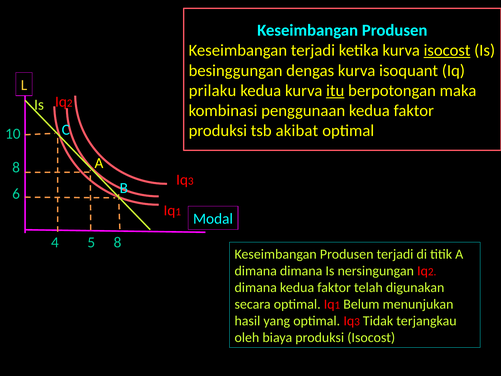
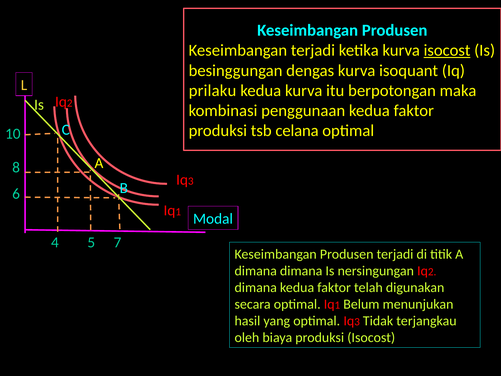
itu underline: present -> none
akibat: akibat -> celana
5 8: 8 -> 7
